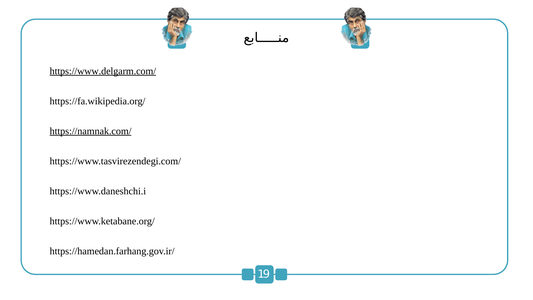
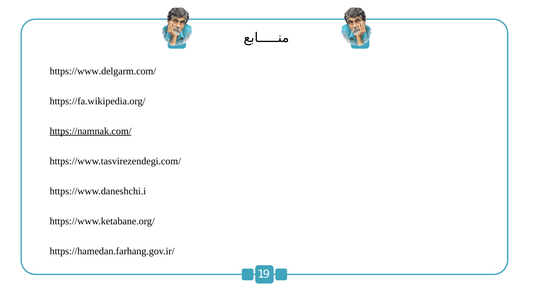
https://www.delgarm.com/ underline: present -> none
